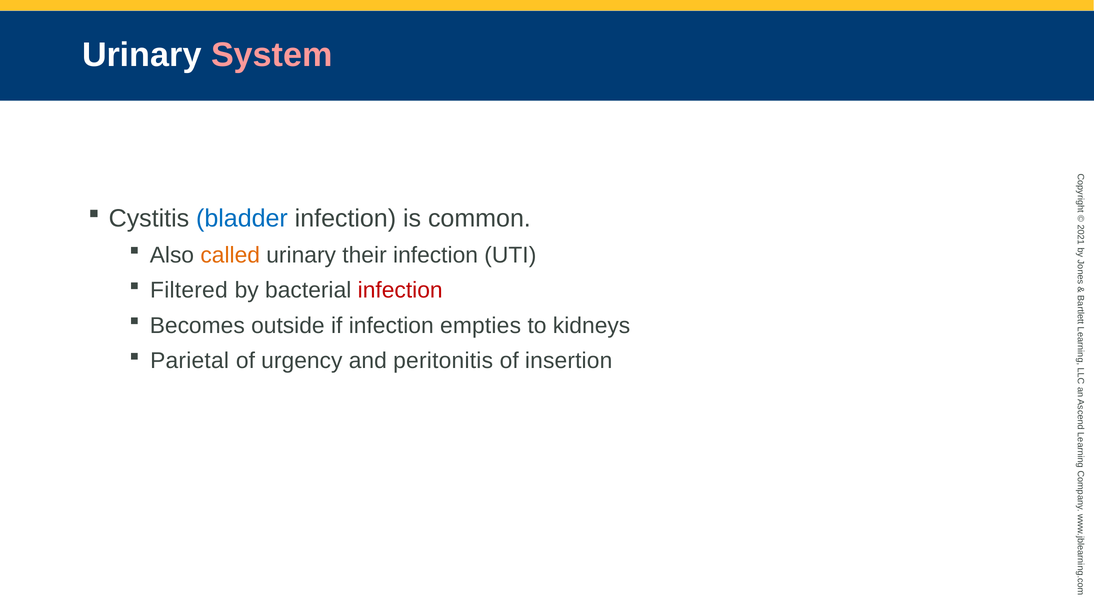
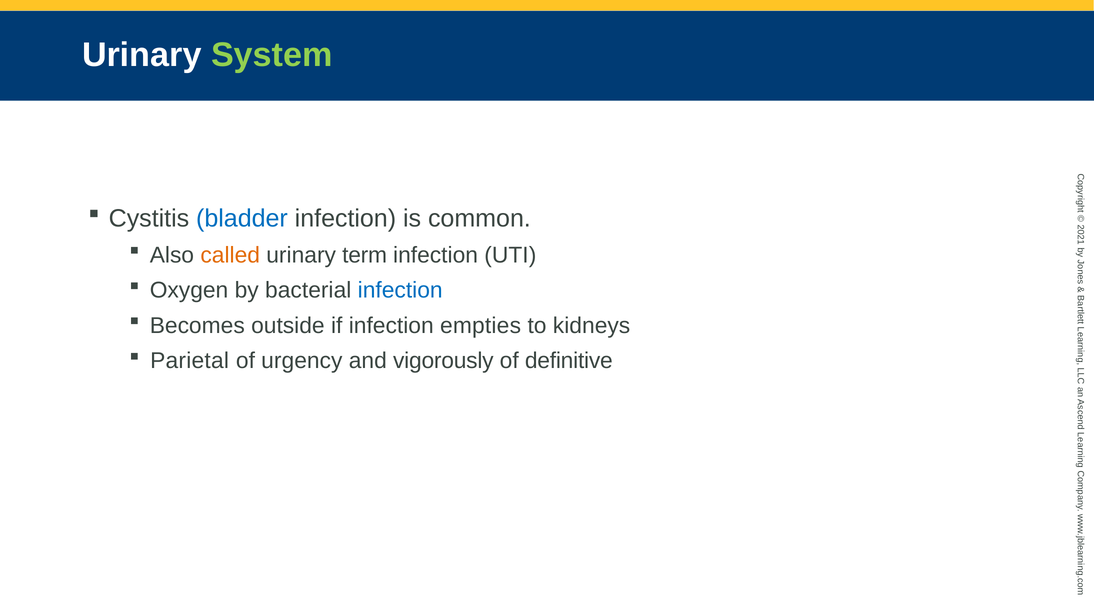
System colour: pink -> light green
their: their -> term
Filtered: Filtered -> Oxygen
infection at (400, 290) colour: red -> blue
peritonitis: peritonitis -> vigorously
insertion: insertion -> definitive
